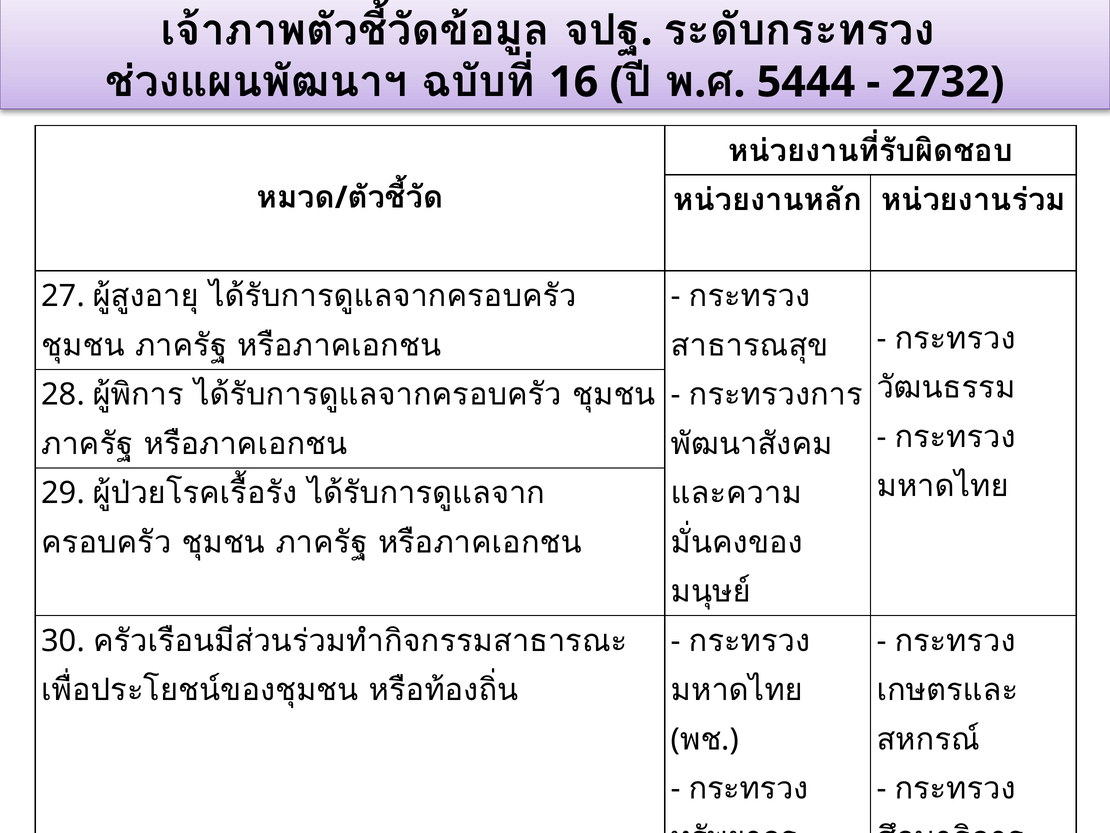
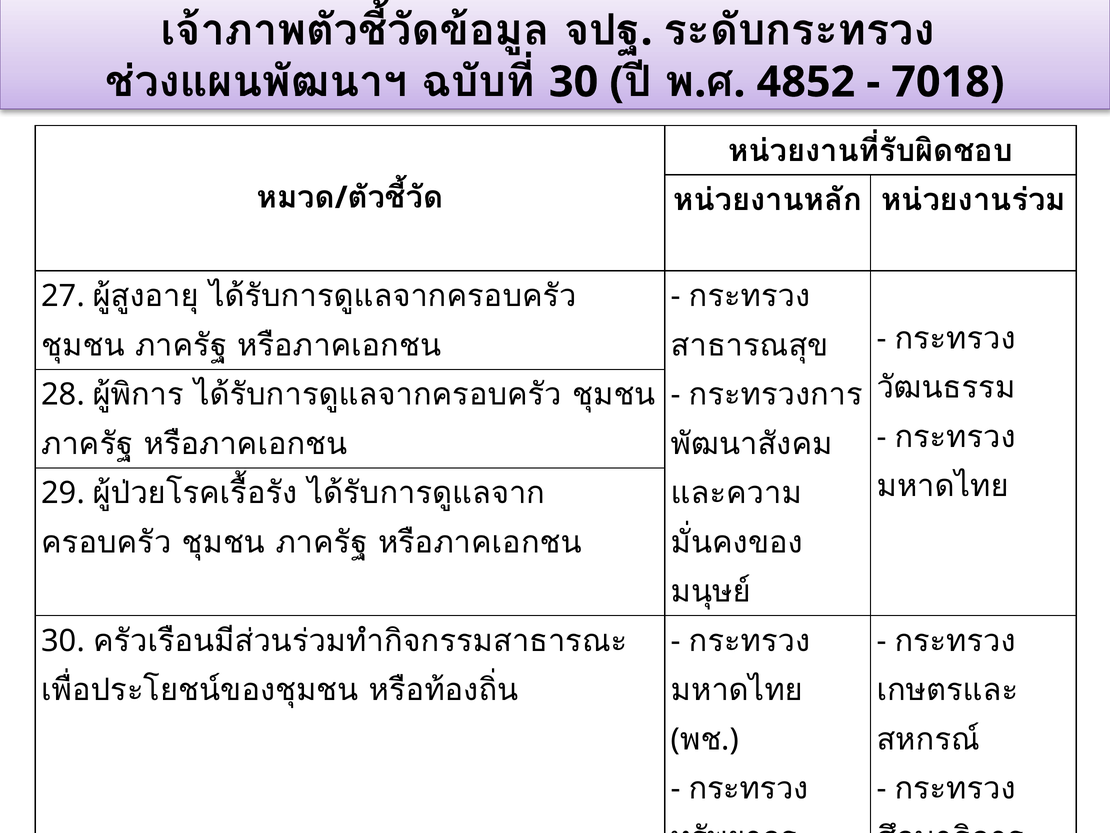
16 at (574, 82): 16 -> 30
5444: 5444 -> 4852
2732: 2732 -> 7018
